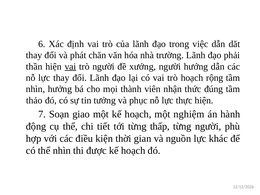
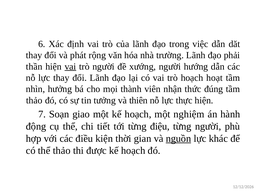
chăn: chăn -> rộng
rộng: rộng -> hoạt
phục: phục -> thiên
thấp: thấp -> điệu
nguồn underline: none -> present
thể nhìn: nhìn -> thảo
